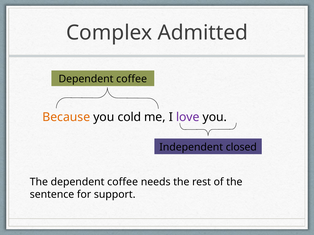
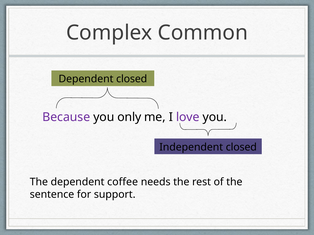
Admitted: Admitted -> Common
coffee at (132, 79): coffee -> closed
Because colour: orange -> purple
cold: cold -> only
